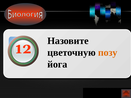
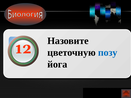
позу colour: orange -> blue
